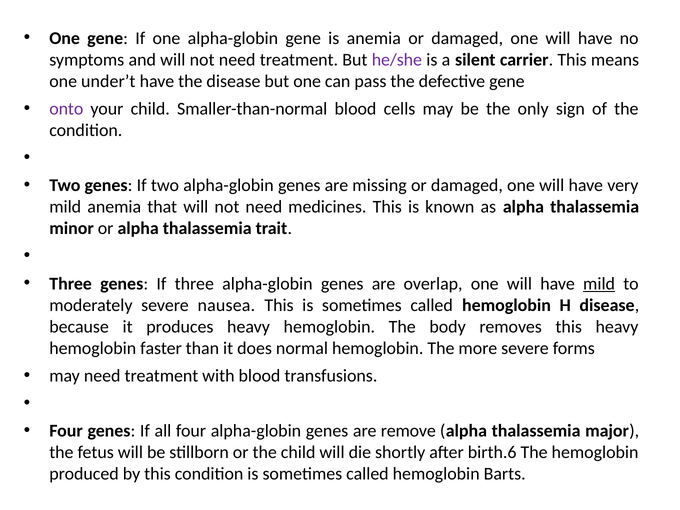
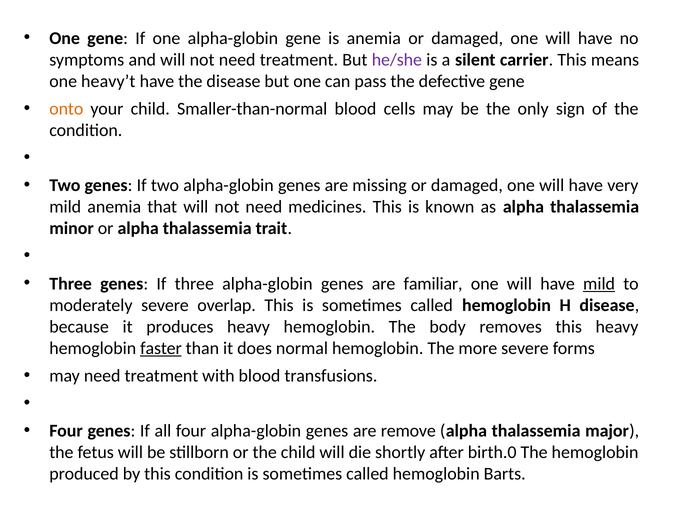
under’t: under’t -> heavy’t
onto colour: purple -> orange
overlap: overlap -> familiar
nausea: nausea -> overlap
faster underline: none -> present
birth.6: birth.6 -> birth.0
